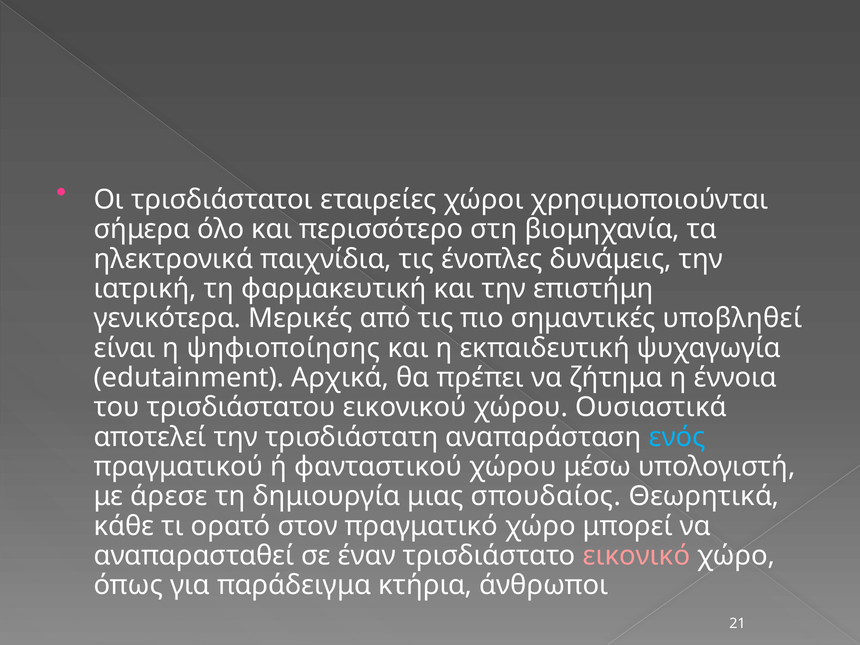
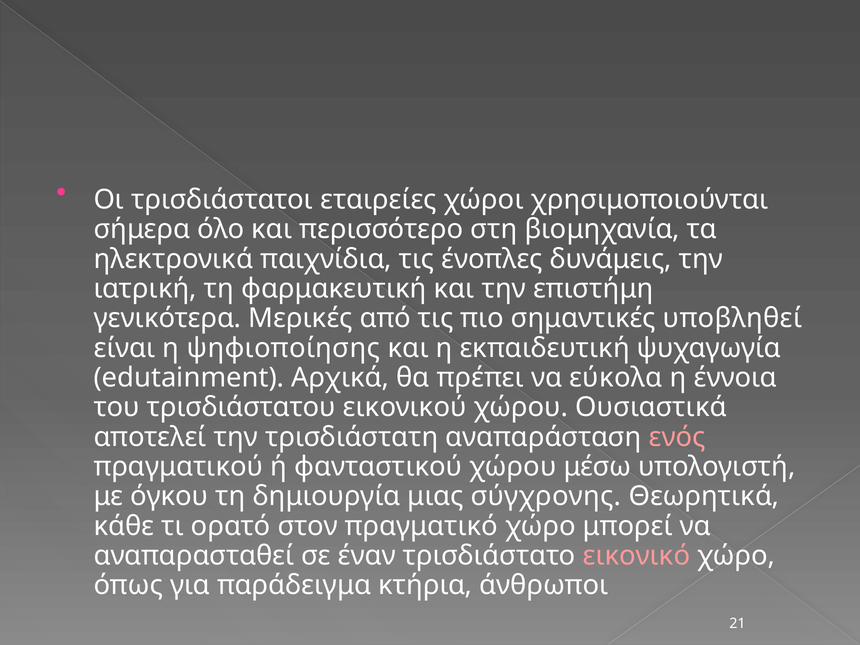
ζήτημα: ζήτημα -> εύκολα
ενός colour: light blue -> pink
άρεσε: άρεσε -> όγκου
σπουδαίος: σπουδαίος -> σύγχρονης
